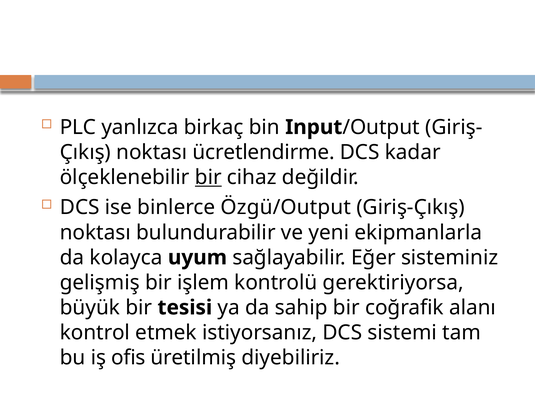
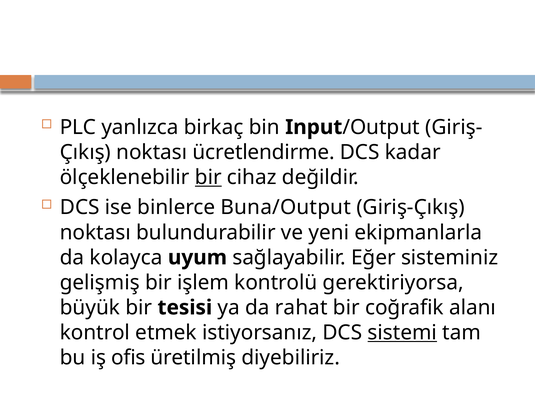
Özgü/Output: Özgü/Output -> Buna/Output
sahip: sahip -> rahat
sistemi underline: none -> present
